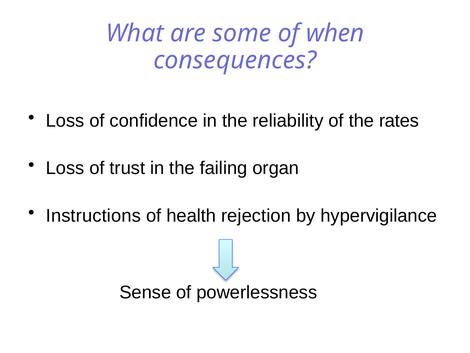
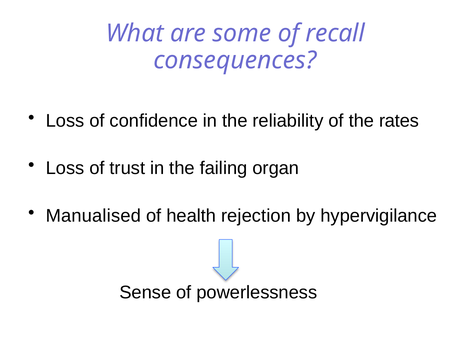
when: when -> recall
Instructions: Instructions -> Manualised
